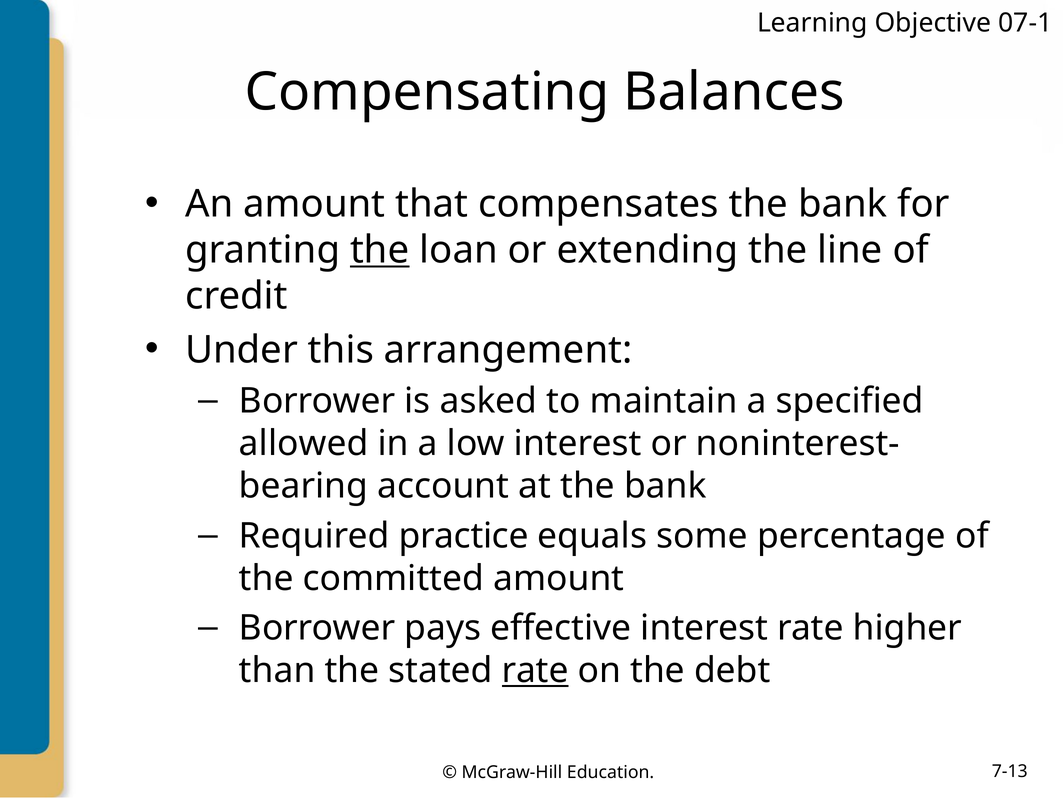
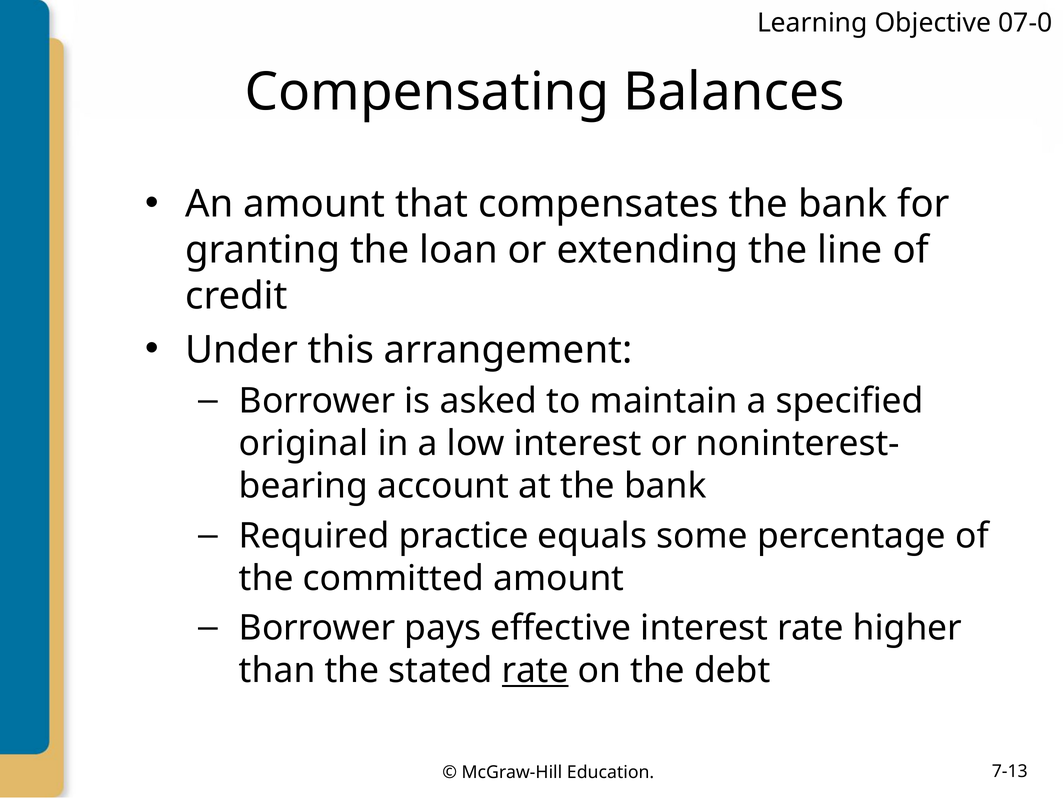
07-1: 07-1 -> 07-0
the at (380, 250) underline: present -> none
allowed: allowed -> original
